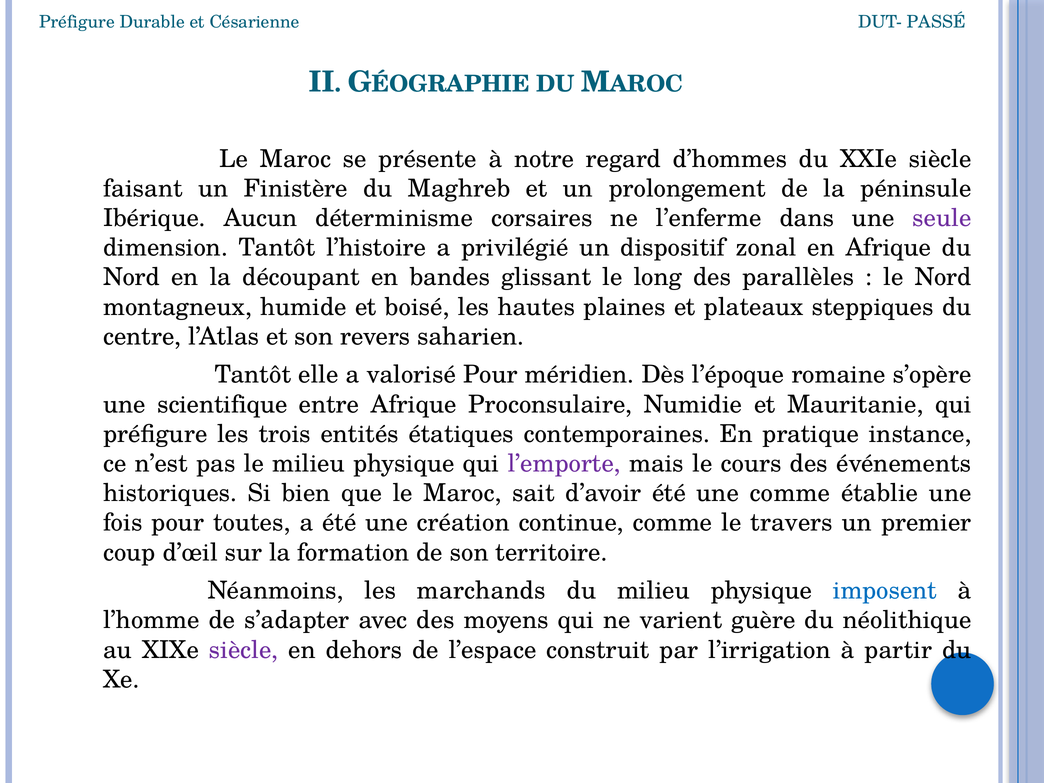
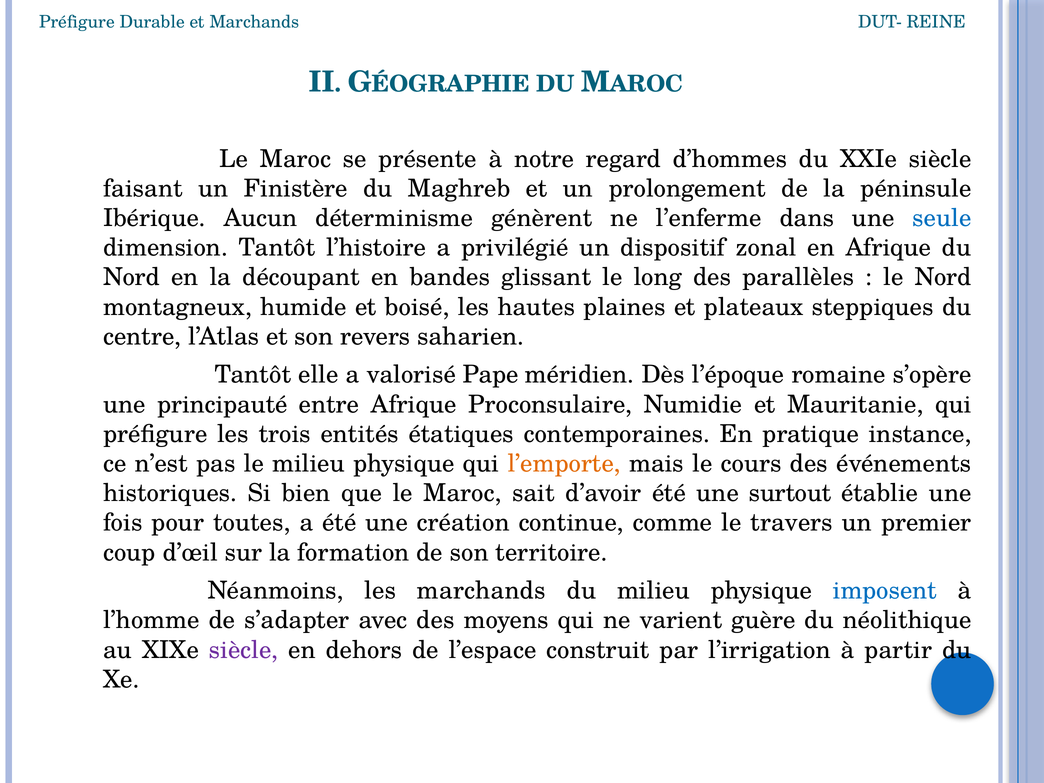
et Césarienne: Césarienne -> Marchands
PASSÉ: PASSÉ -> REINE
corsaires: corsaires -> génèrent
seule colour: purple -> blue
valorisé Pour: Pour -> Pape
scientifique: scientifique -> principauté
l’emporte colour: purple -> orange
une comme: comme -> surtout
